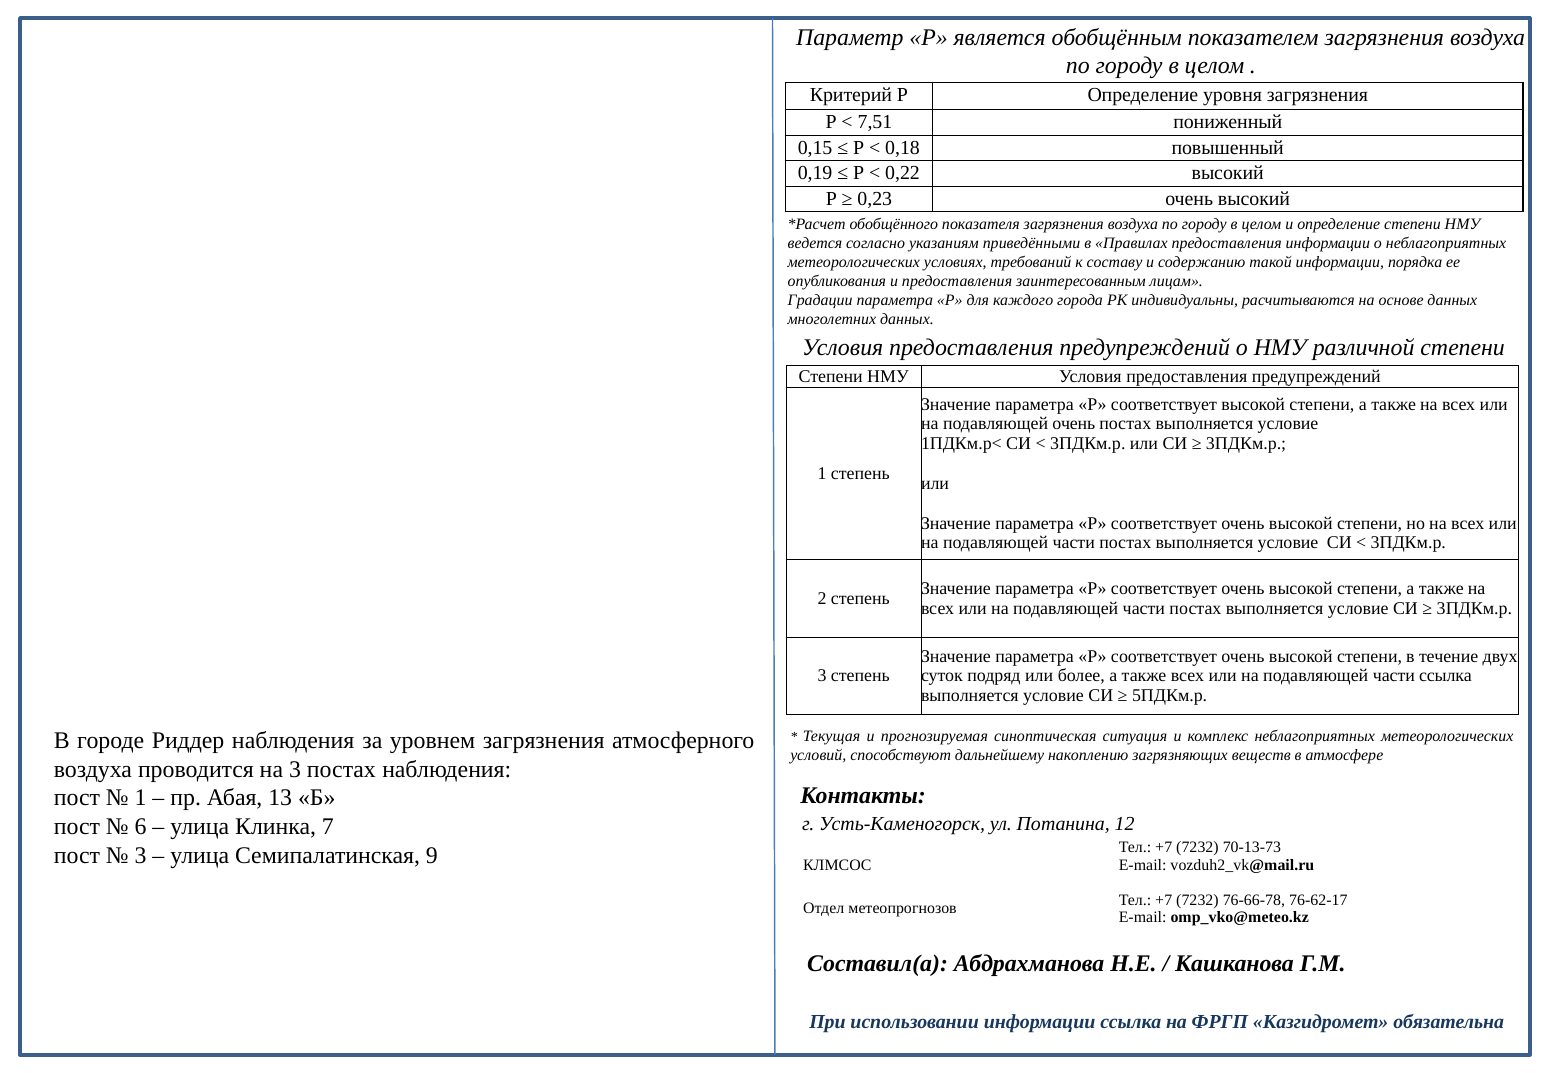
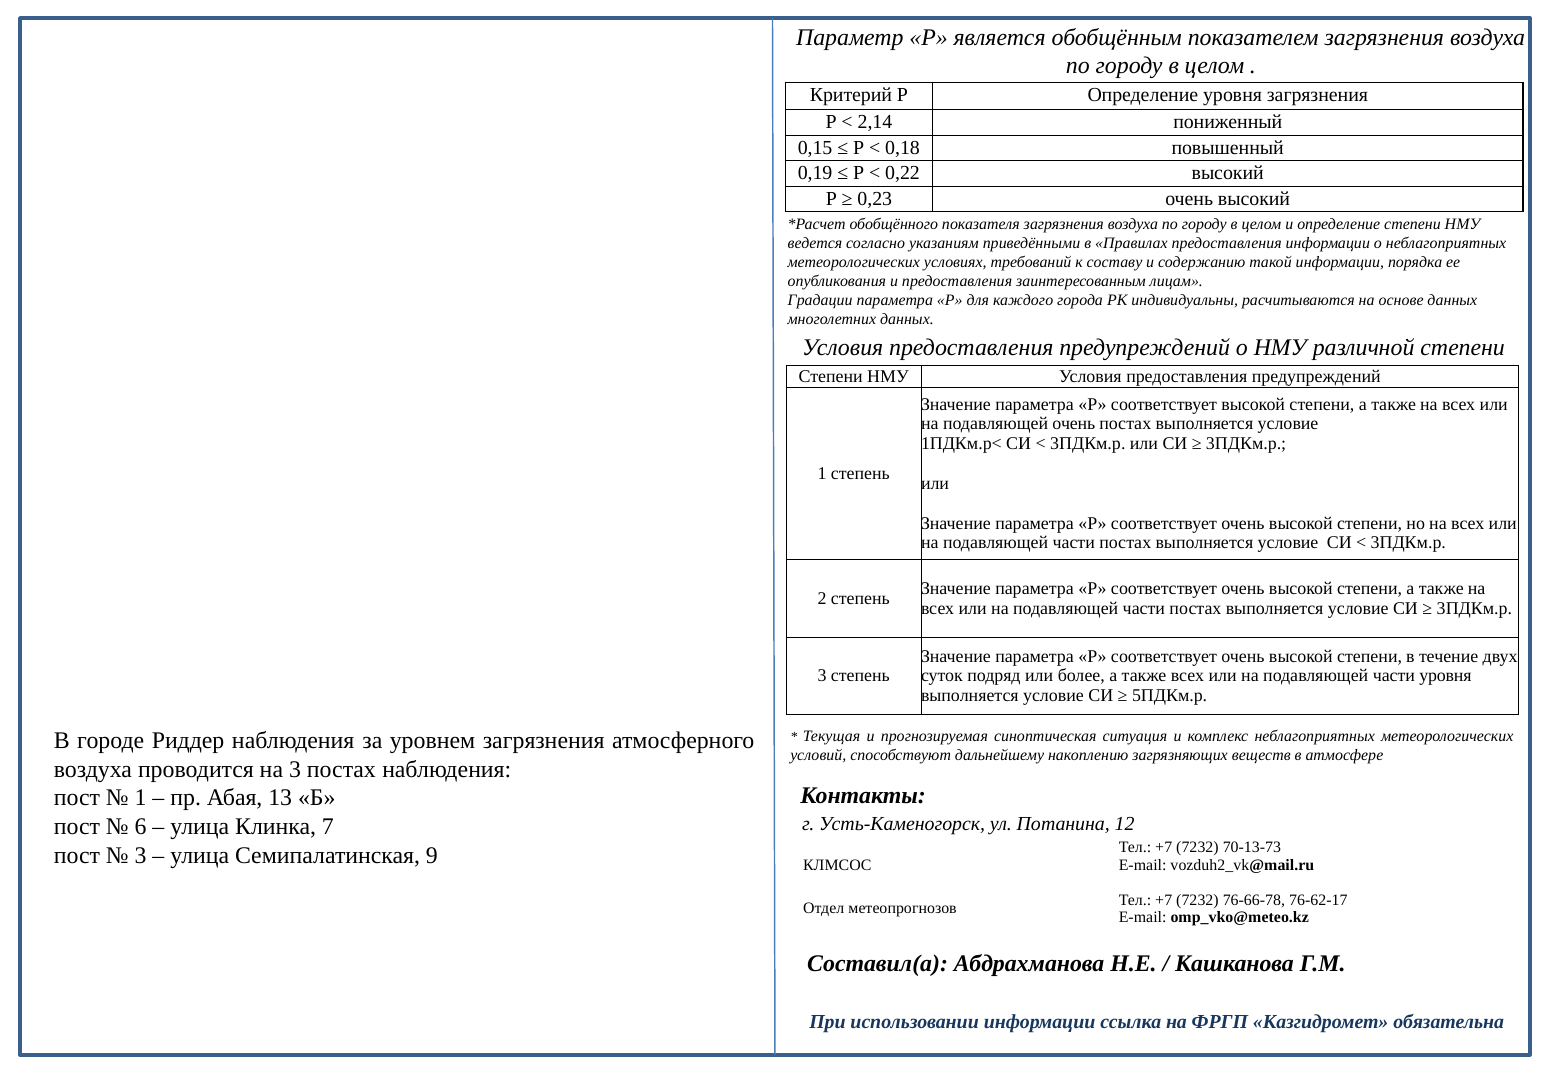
7,51: 7,51 -> 2,14
части ссылка: ссылка -> уровня
